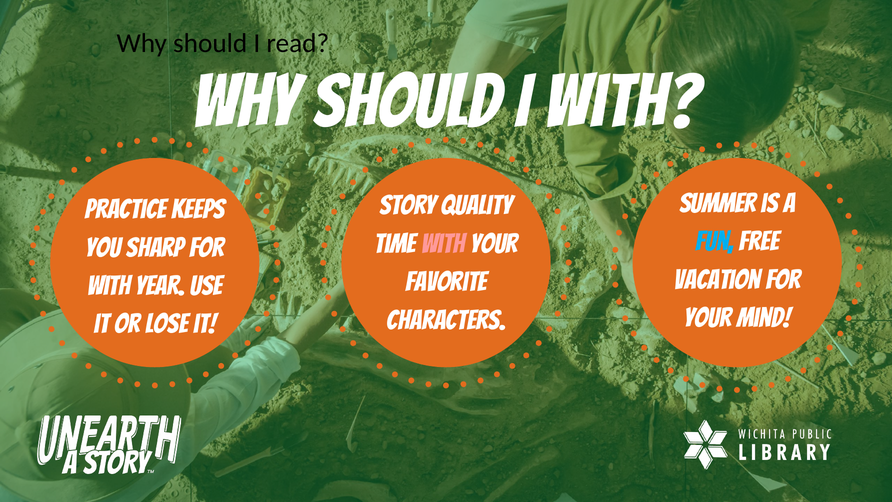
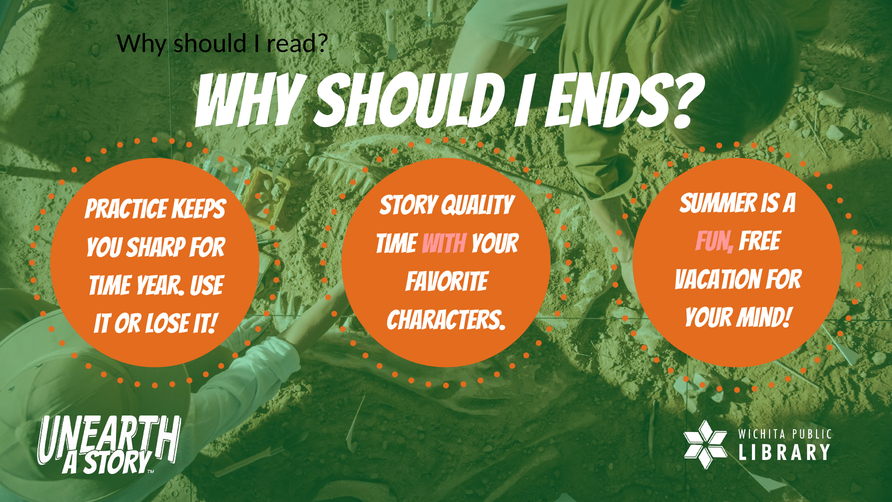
I with: with -> ends
fun colour: light blue -> pink
with at (109, 286): with -> time
